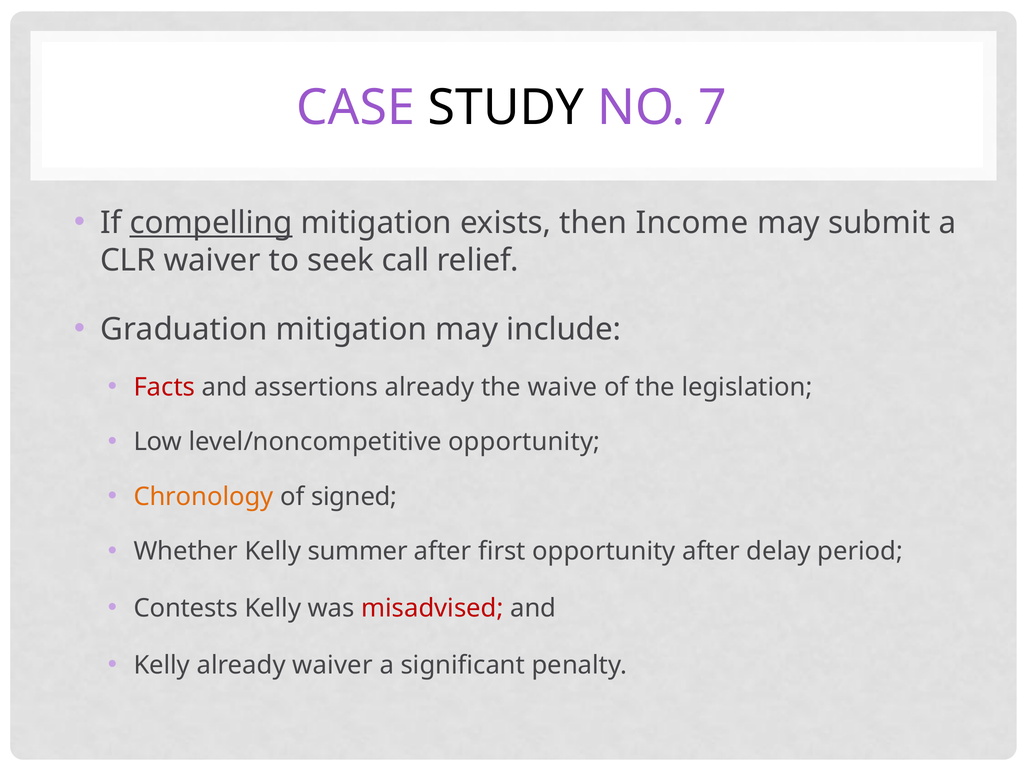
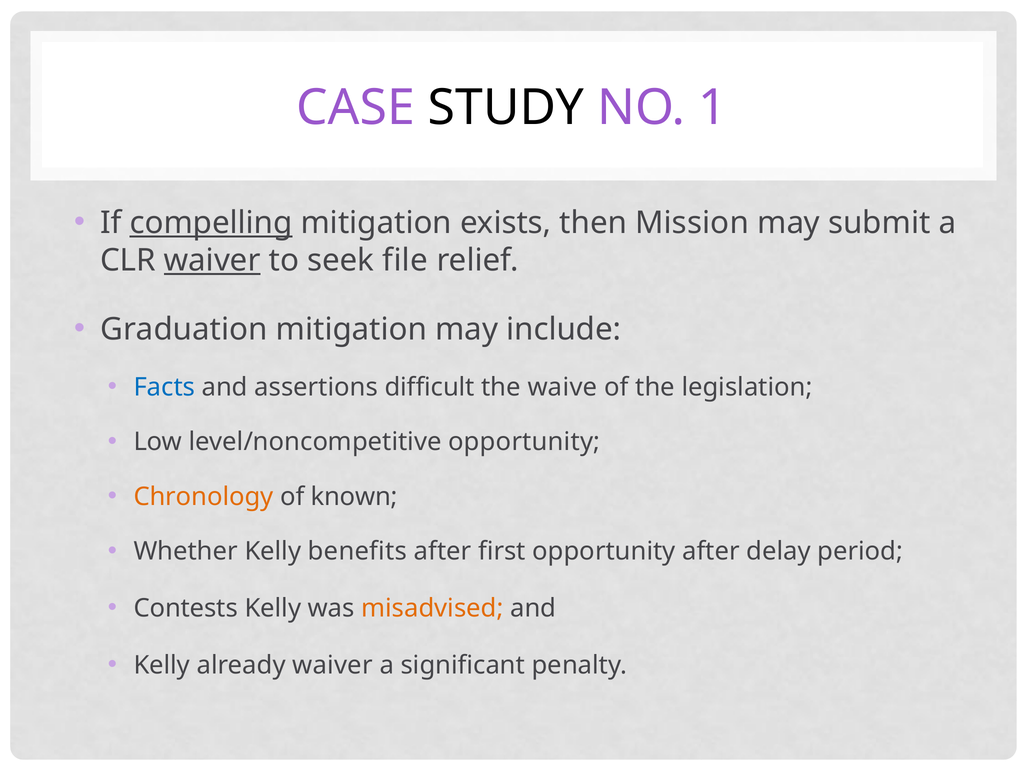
7: 7 -> 1
Income: Income -> Mission
waiver at (212, 261) underline: none -> present
call: call -> file
Facts colour: red -> blue
assertions already: already -> difficult
signed: signed -> known
summer: summer -> benefits
misadvised colour: red -> orange
